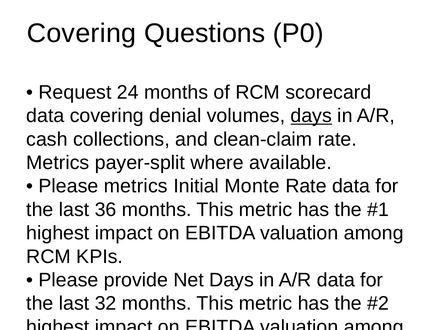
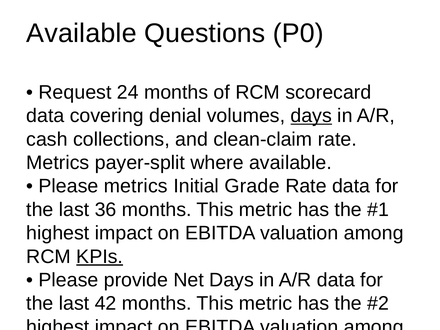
Covering at (81, 33): Covering -> Available
Monte: Monte -> Grade
KPIs at (100, 257) underline: none -> present
32: 32 -> 42
